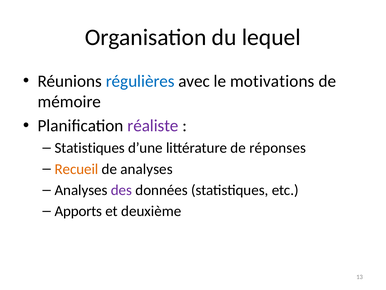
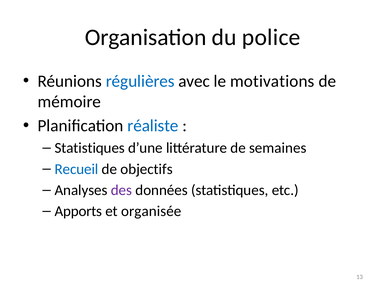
lequel: lequel -> police
réaliste colour: purple -> blue
réponses: réponses -> semaines
Recueil colour: orange -> blue
de analyses: analyses -> objectifs
deuxième: deuxième -> organisée
